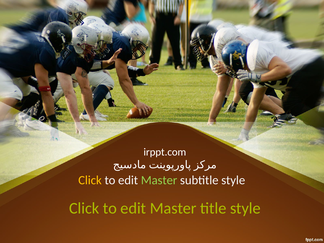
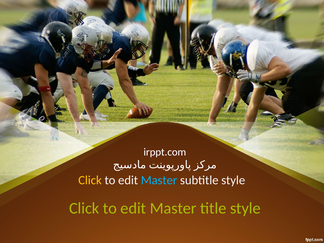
Master at (159, 180) colour: light green -> light blue
